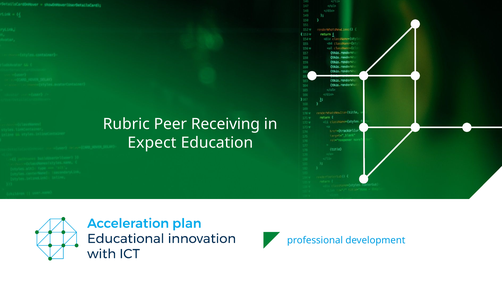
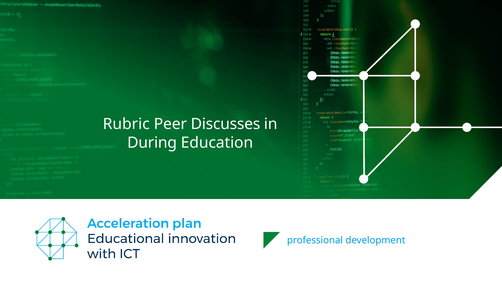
Receiving: Receiving -> Discusses
Expect: Expect -> During
